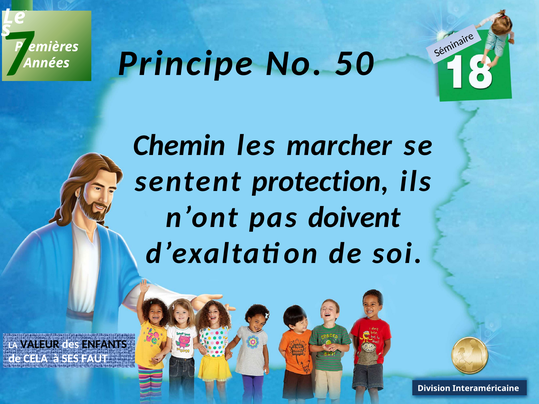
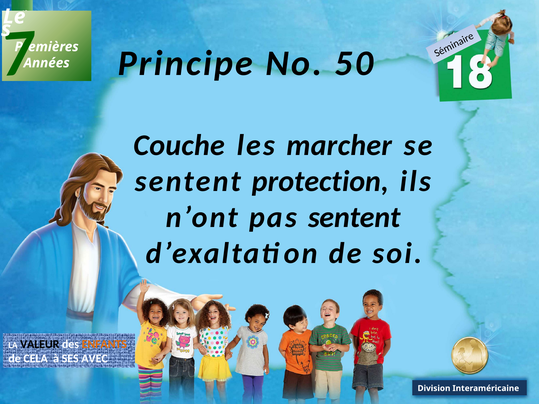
Chemin: Chemin -> Couche
pas doivent: doivent -> sentent
ENFANTS colour: black -> orange
FAUT: FAUT -> AVEC
